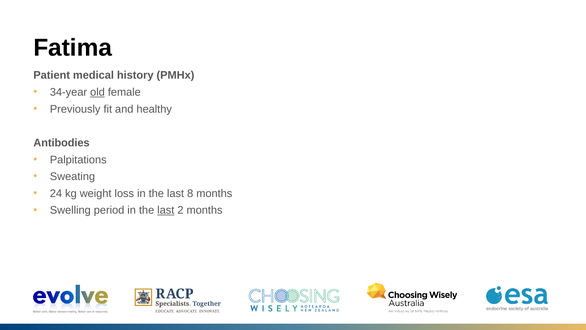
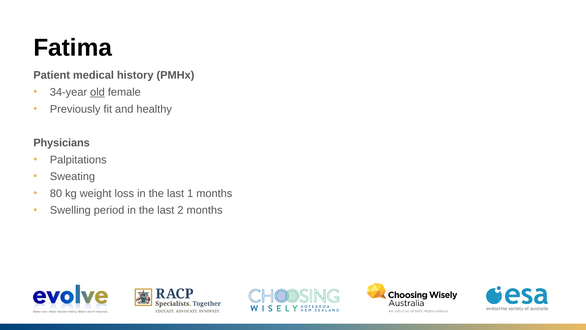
Antibodies: Antibodies -> Physicians
24: 24 -> 80
8: 8 -> 1
last at (166, 210) underline: present -> none
